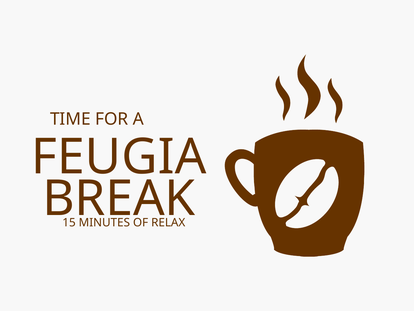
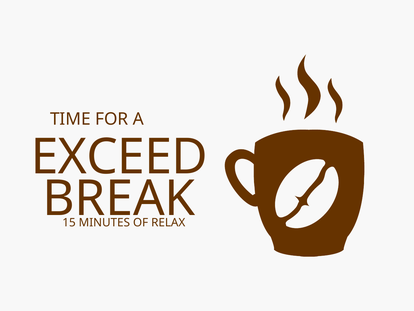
FEUGIA: FEUGIA -> EXCEED
